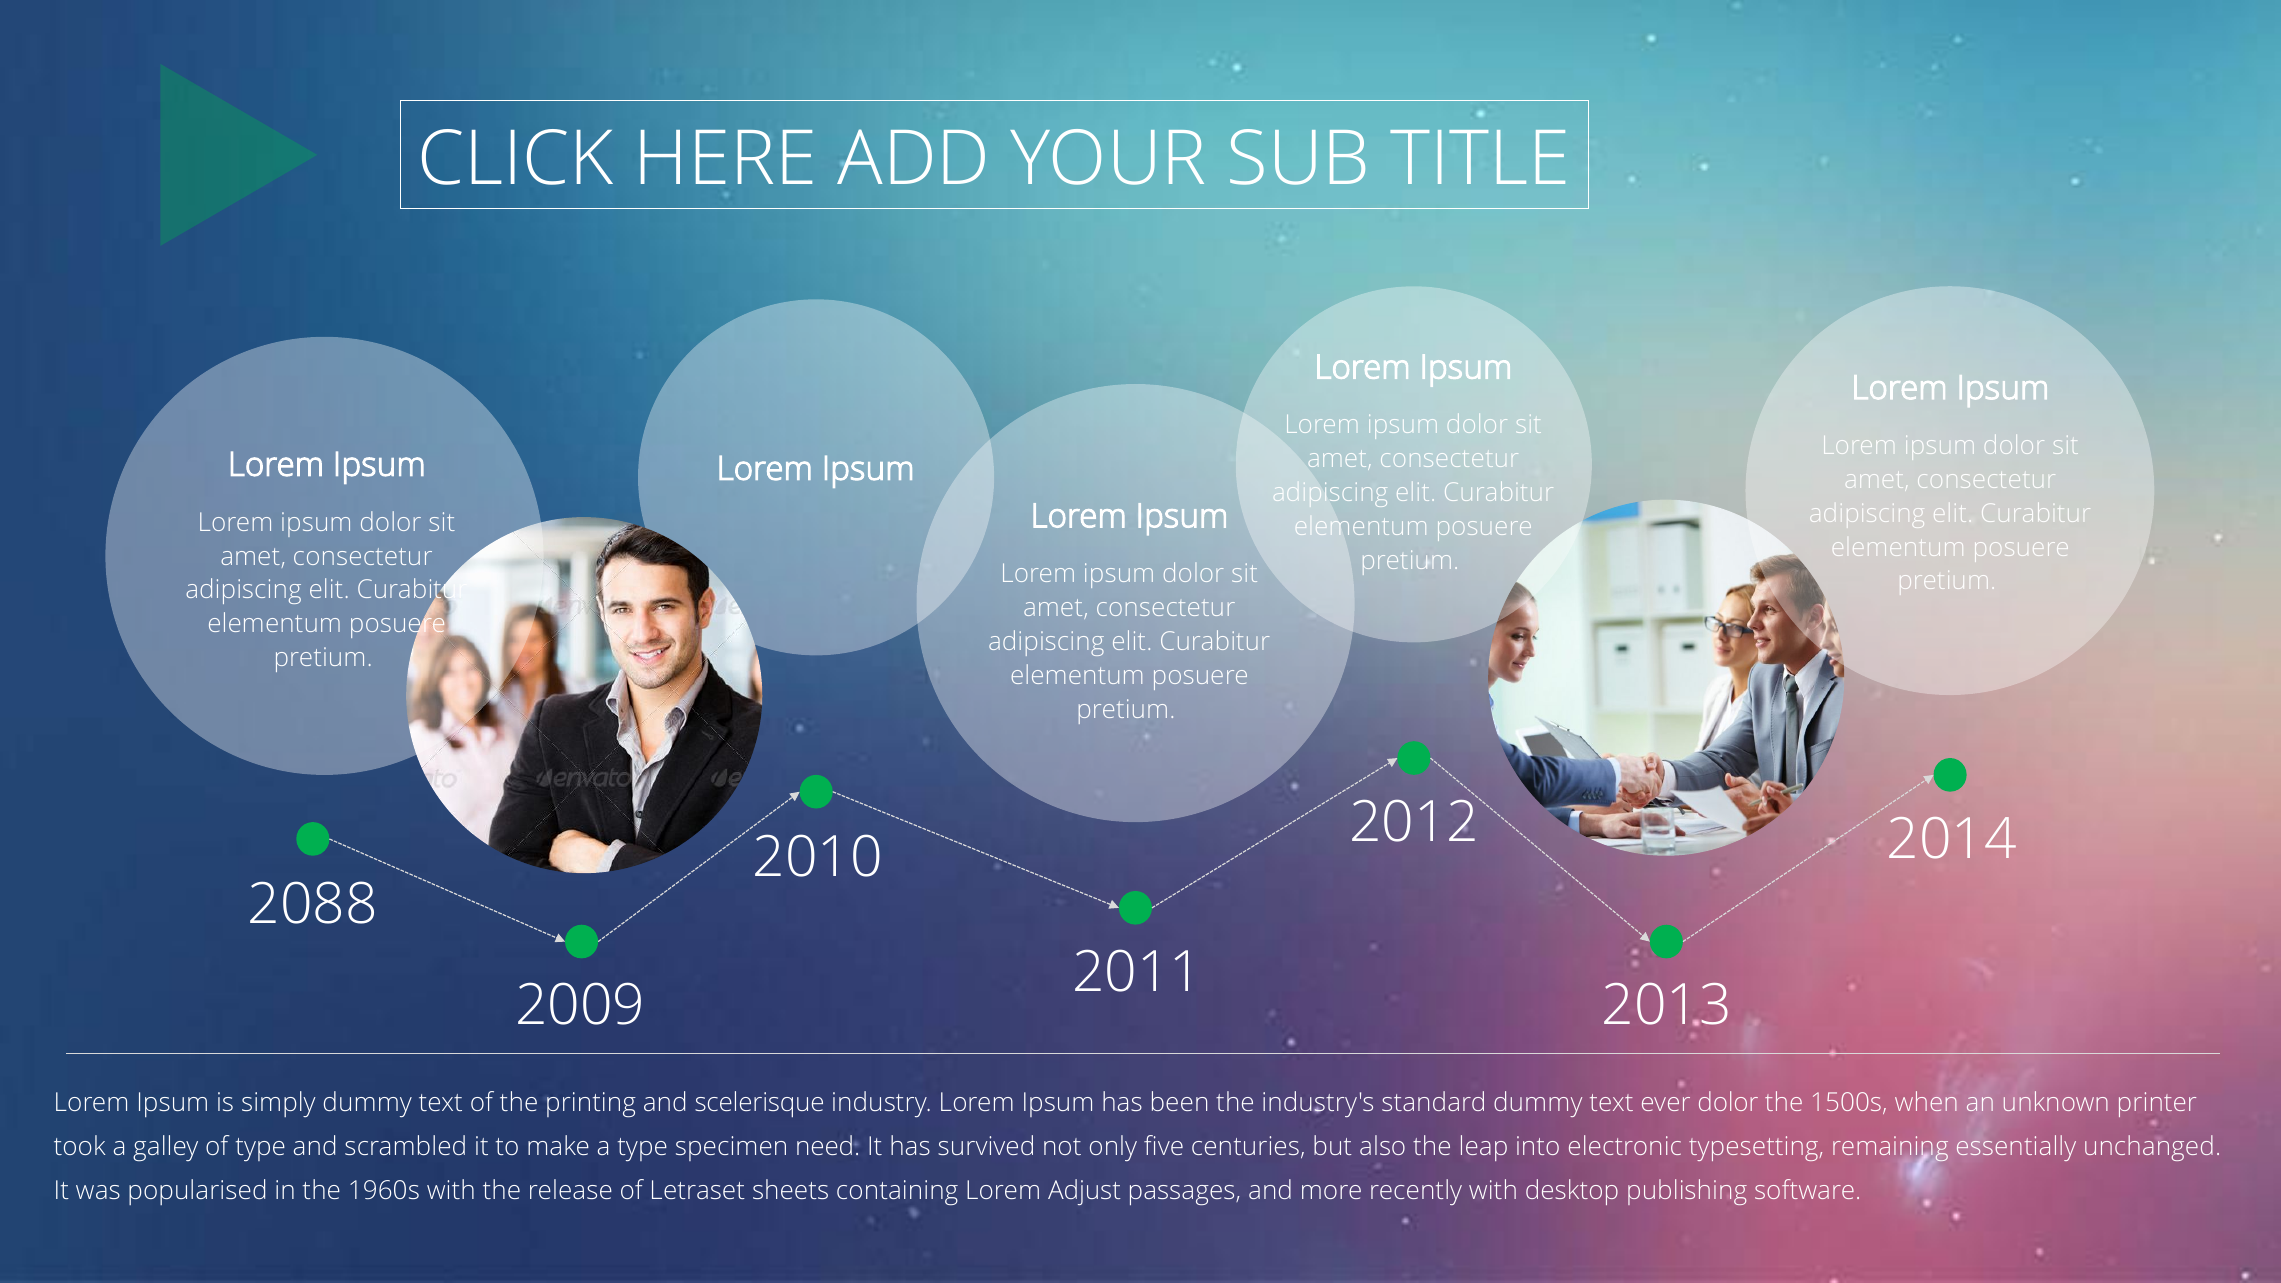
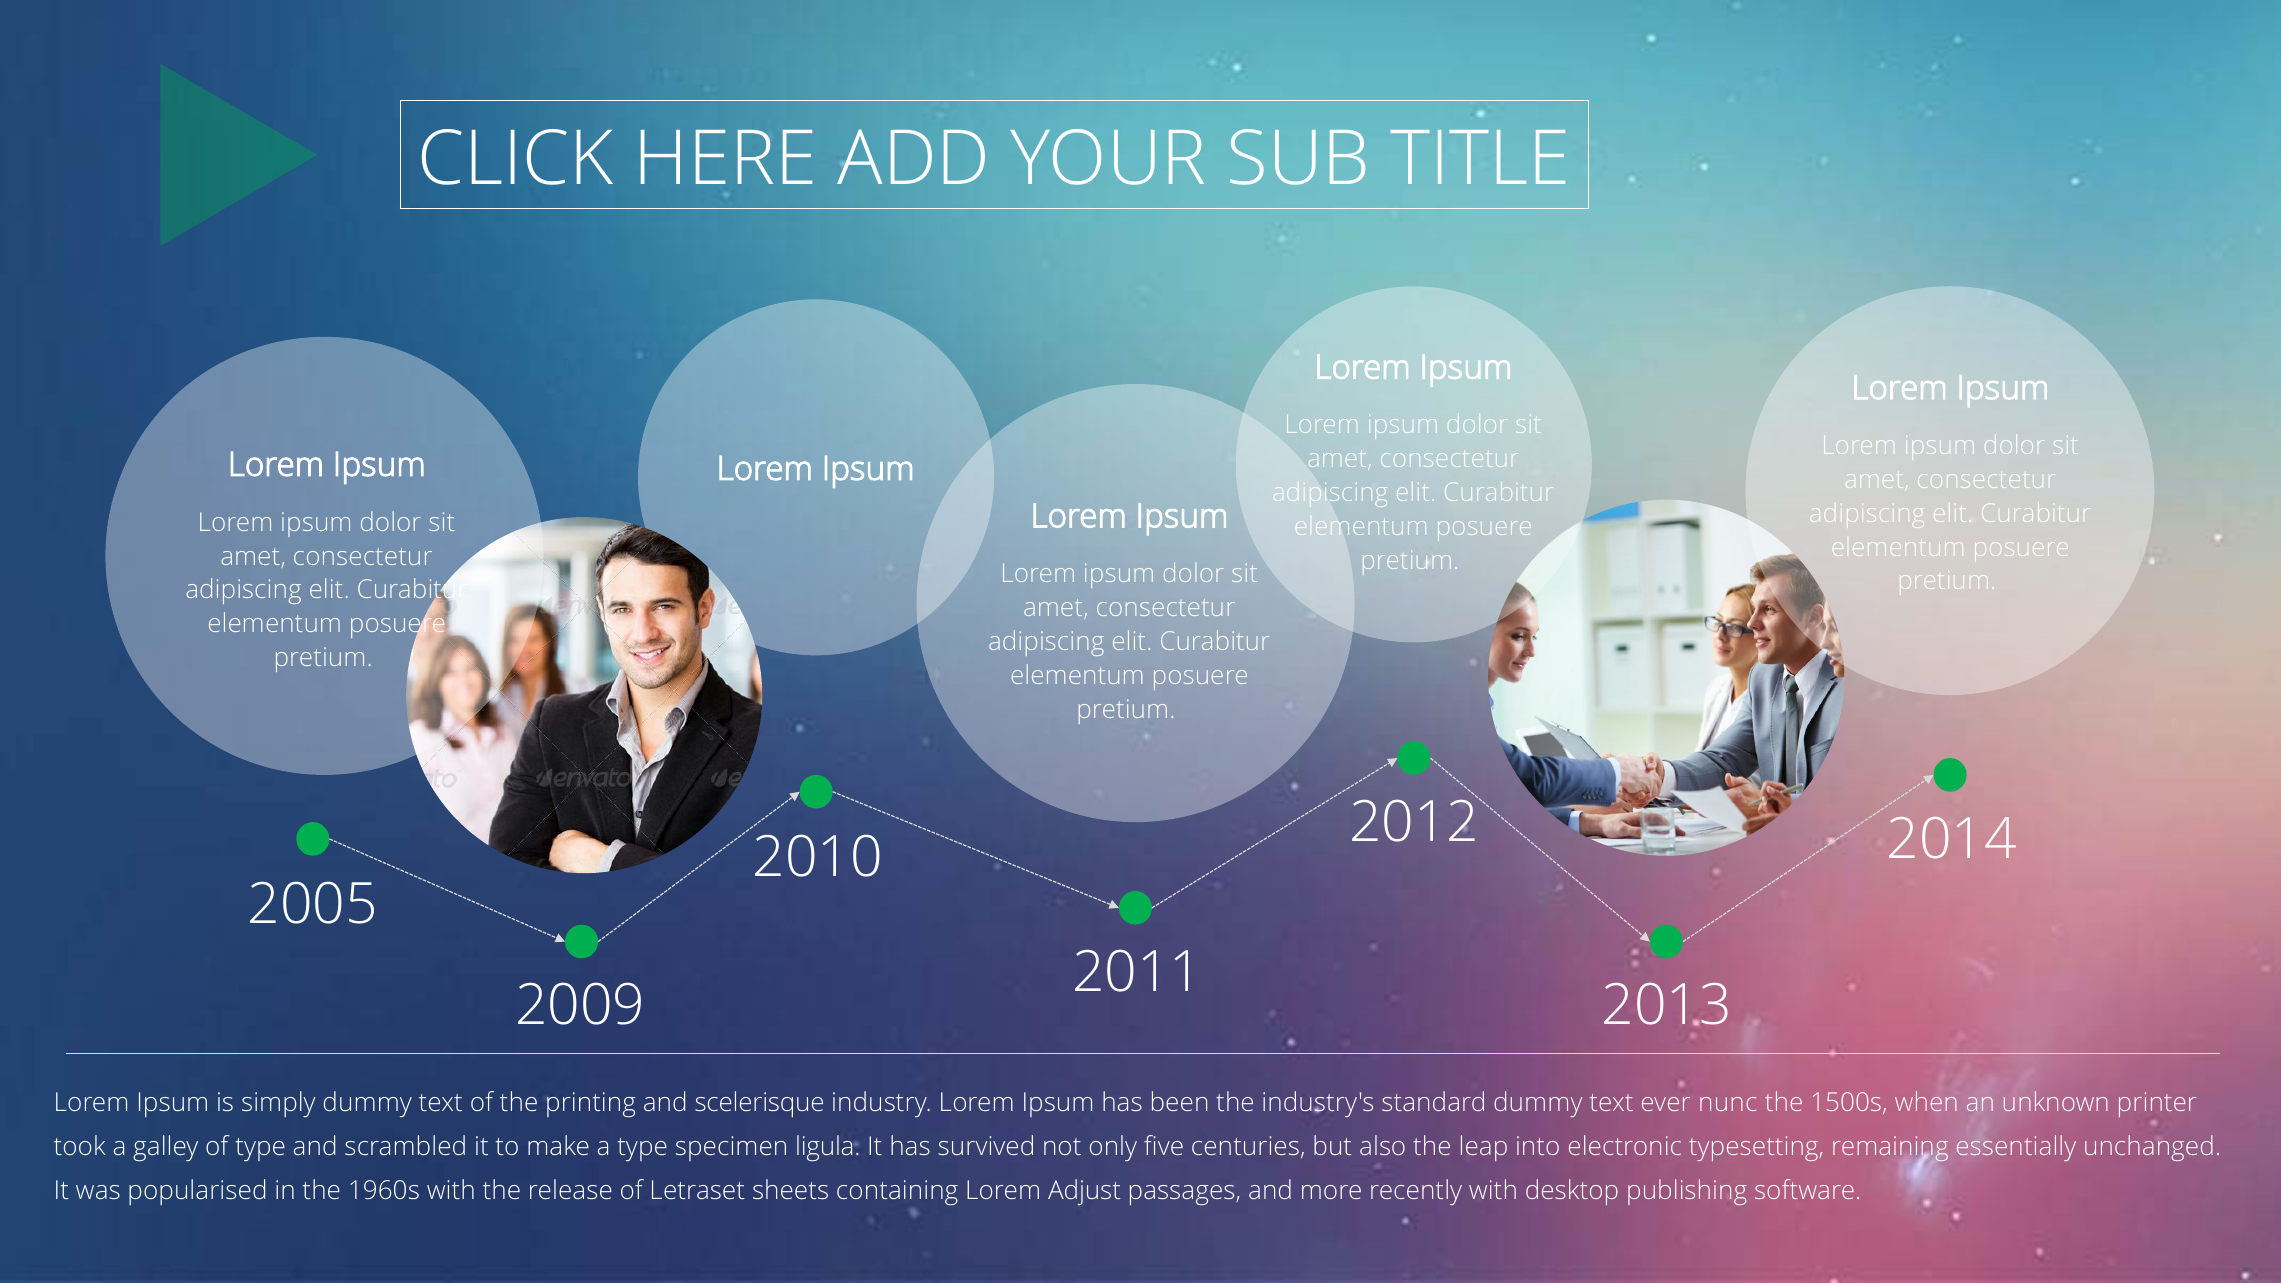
2088: 2088 -> 2005
ever dolor: dolor -> nunc
need: need -> ligula
